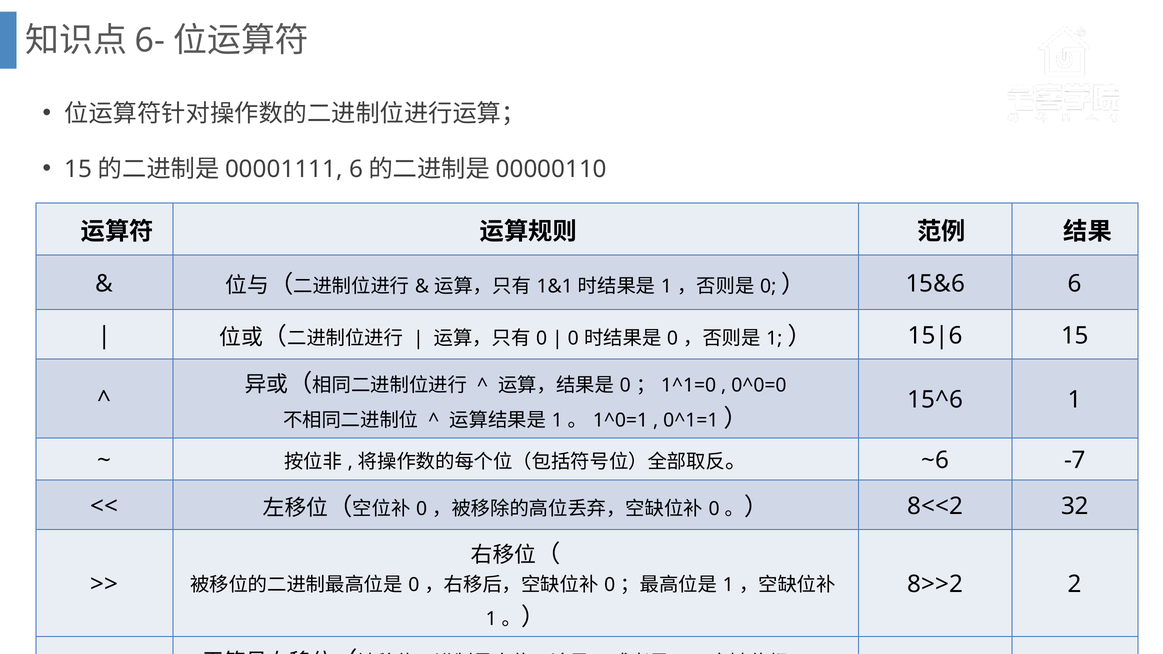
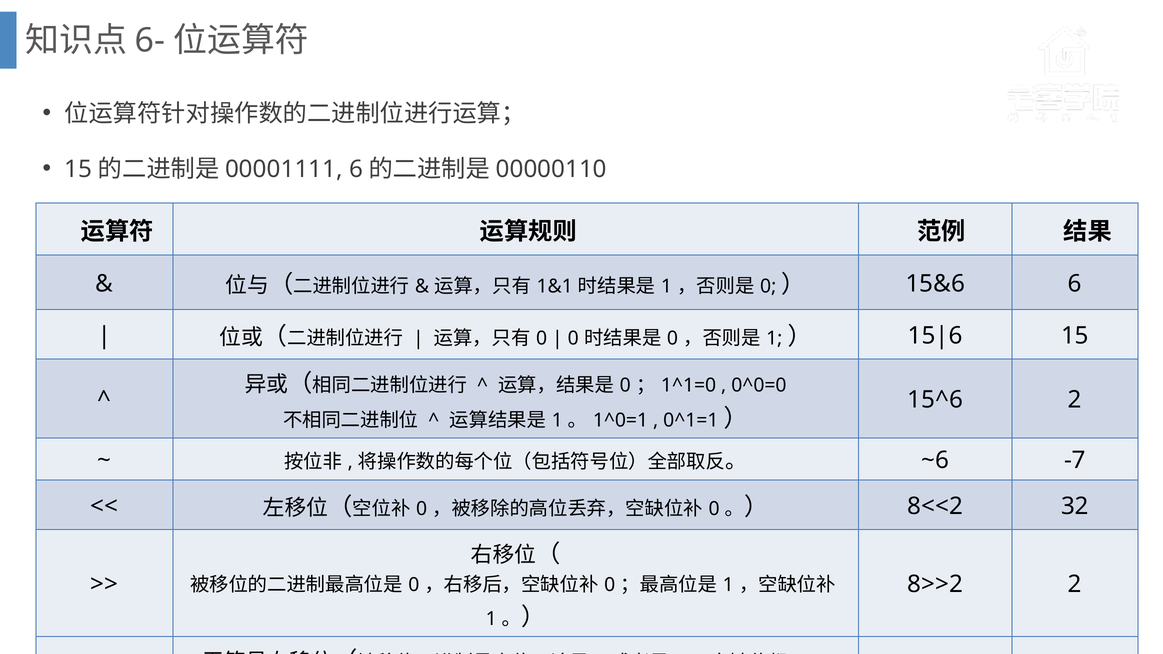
15^6 1: 1 -> 2
